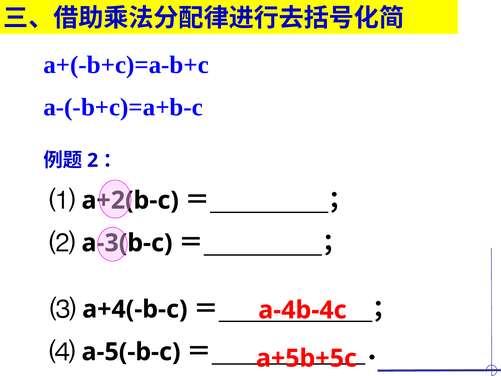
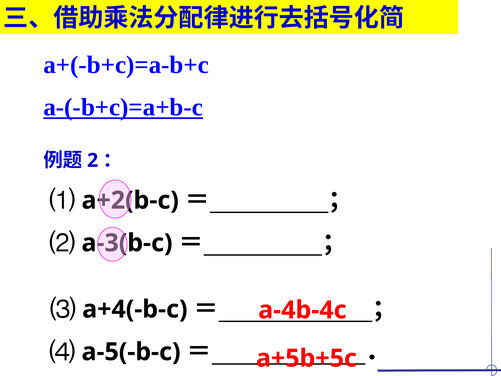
a-(-b+c)=a+b-c underline: none -> present
